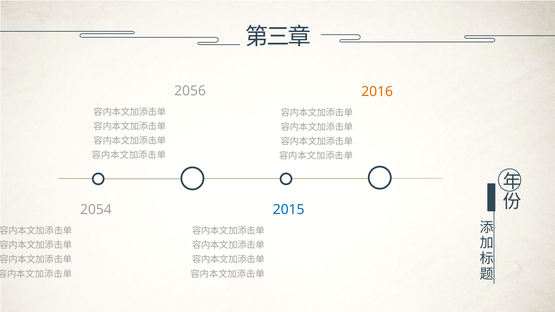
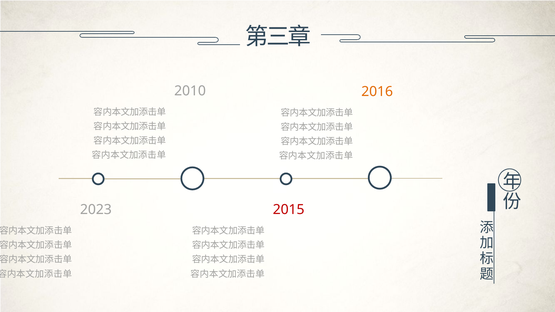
2056: 2056 -> 2010
2054: 2054 -> 2023
2015 colour: blue -> red
